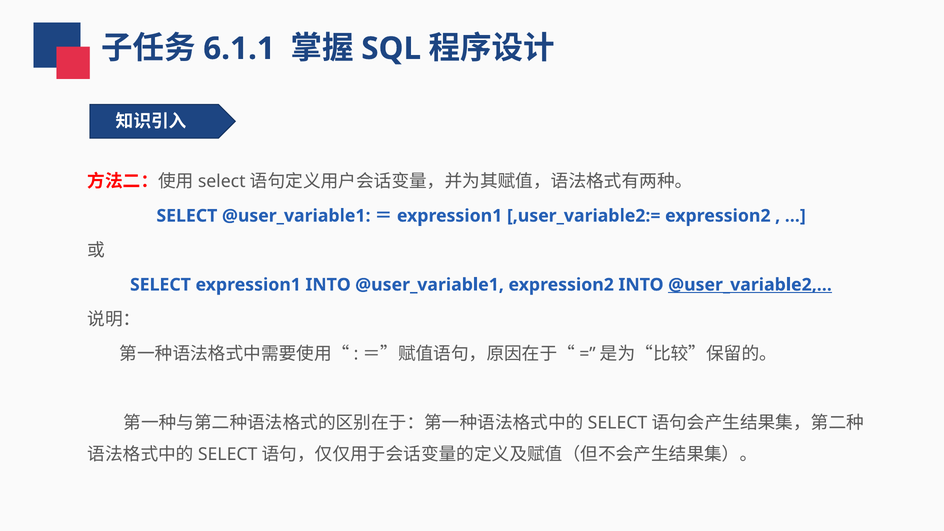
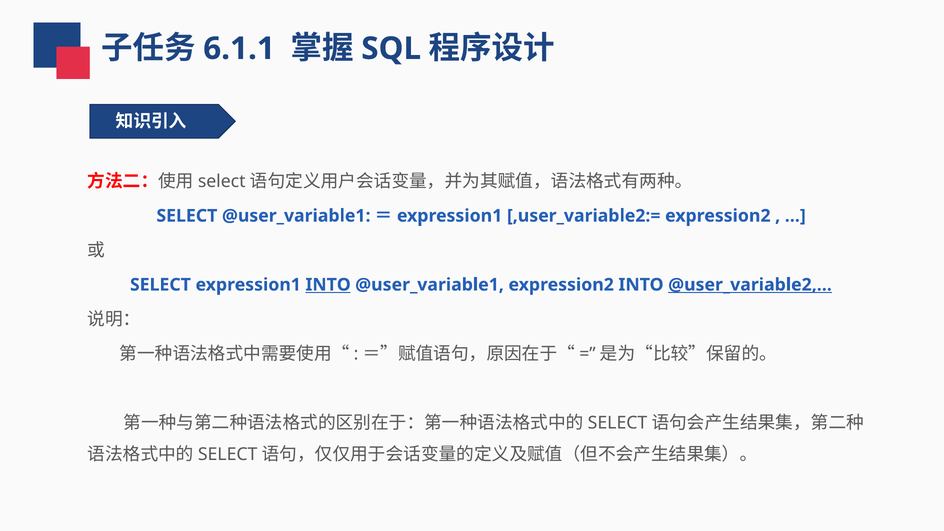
INTO at (328, 285) underline: none -> present
